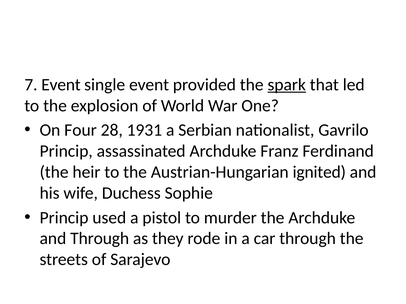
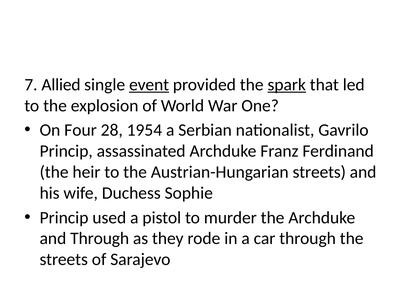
7 Event: Event -> Allied
event at (149, 85) underline: none -> present
1931: 1931 -> 1954
Austrian-Hungarian ignited: ignited -> streets
